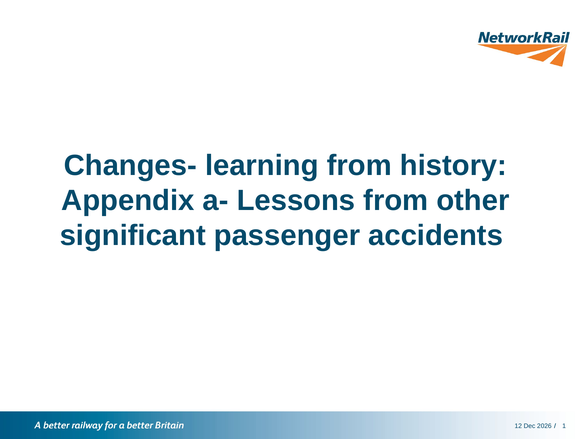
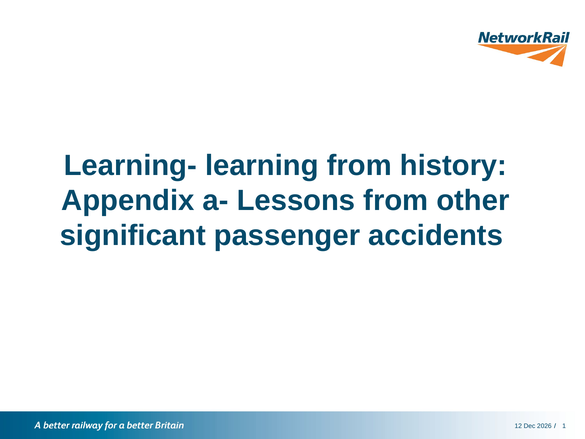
Changes-: Changes- -> Learning-
